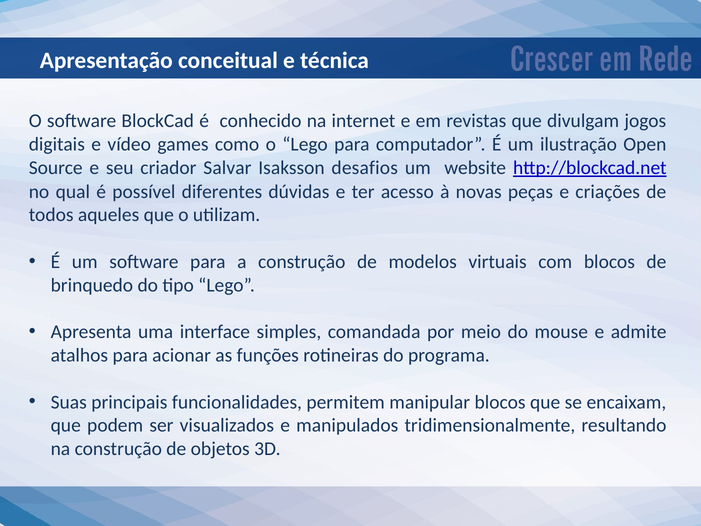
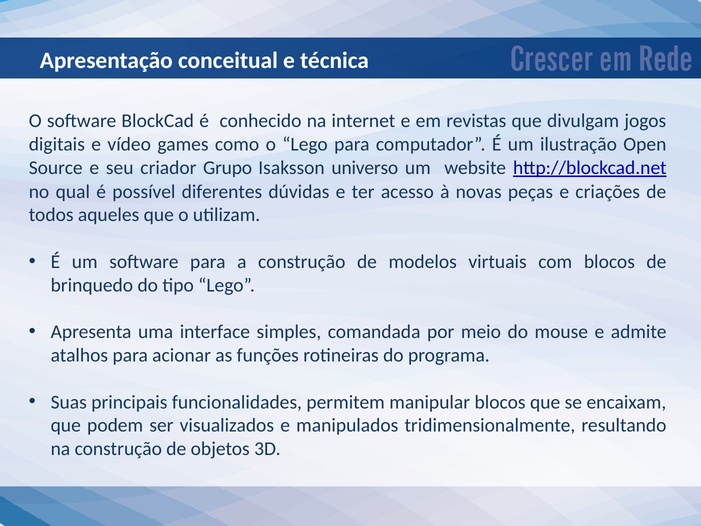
Salvar: Salvar -> Grupo
desafios: desafios -> universo
